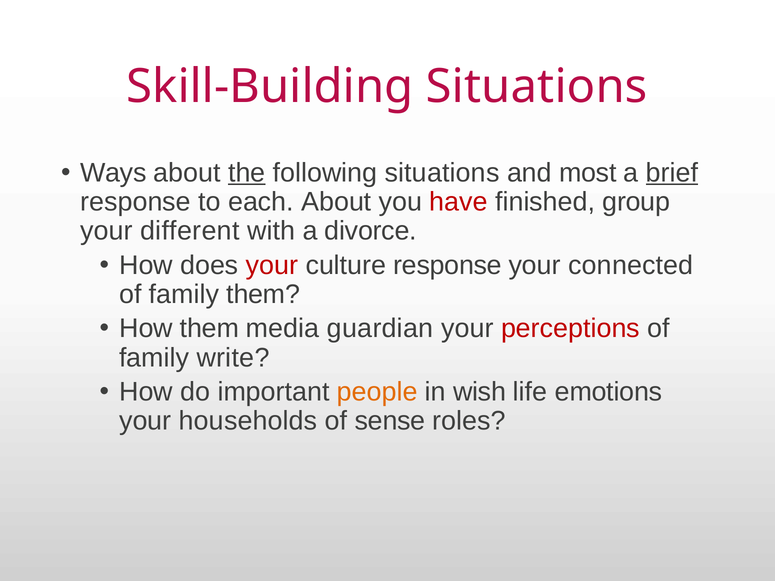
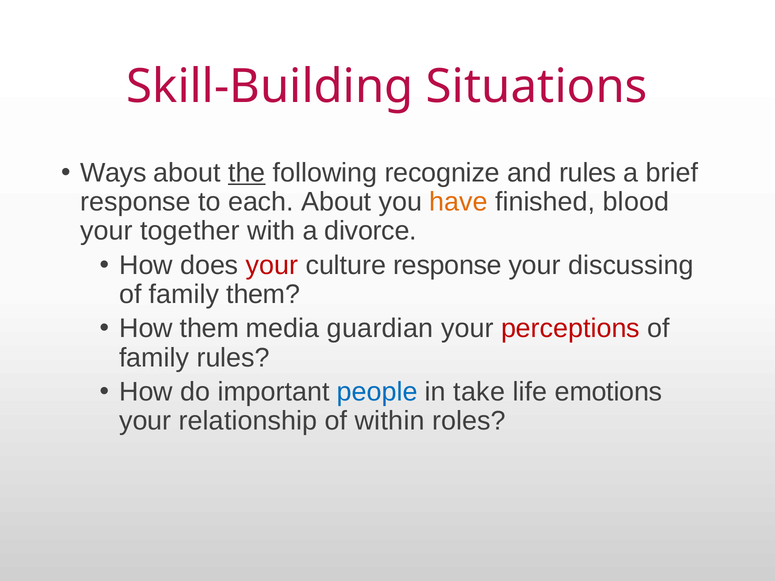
following situations: situations -> recognize
and most: most -> rules
brief underline: present -> none
have colour: red -> orange
group: group -> blood
different: different -> together
connected: connected -> discussing
family write: write -> rules
people colour: orange -> blue
wish: wish -> take
households: households -> relationship
sense: sense -> within
